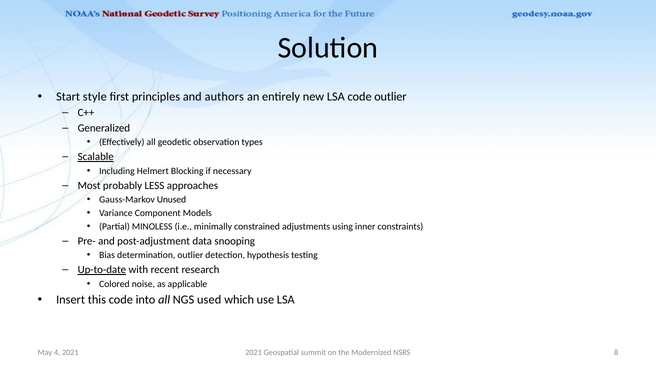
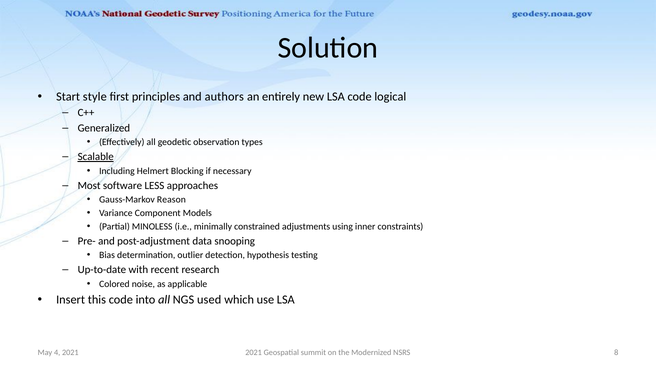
code outlier: outlier -> logical
probably: probably -> software
Unused: Unused -> Reason
Up-to-date underline: present -> none
